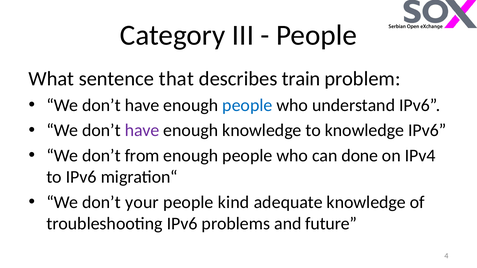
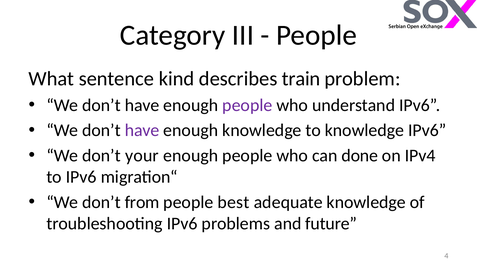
that: that -> kind
people at (247, 105) colour: blue -> purple
from: from -> your
your: your -> from
kind: kind -> best
